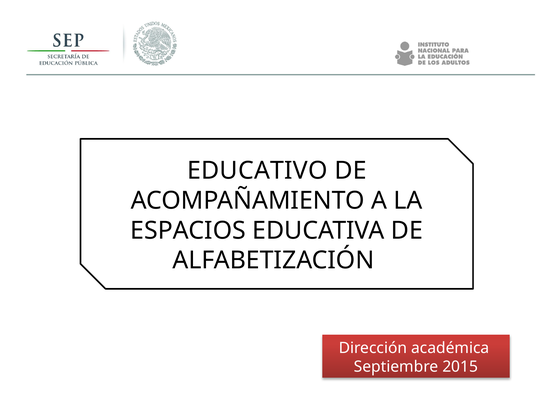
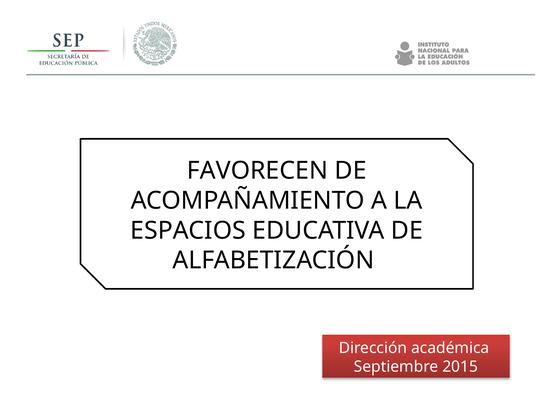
EDUCATIVO: EDUCATIVO -> FAVORECEN
